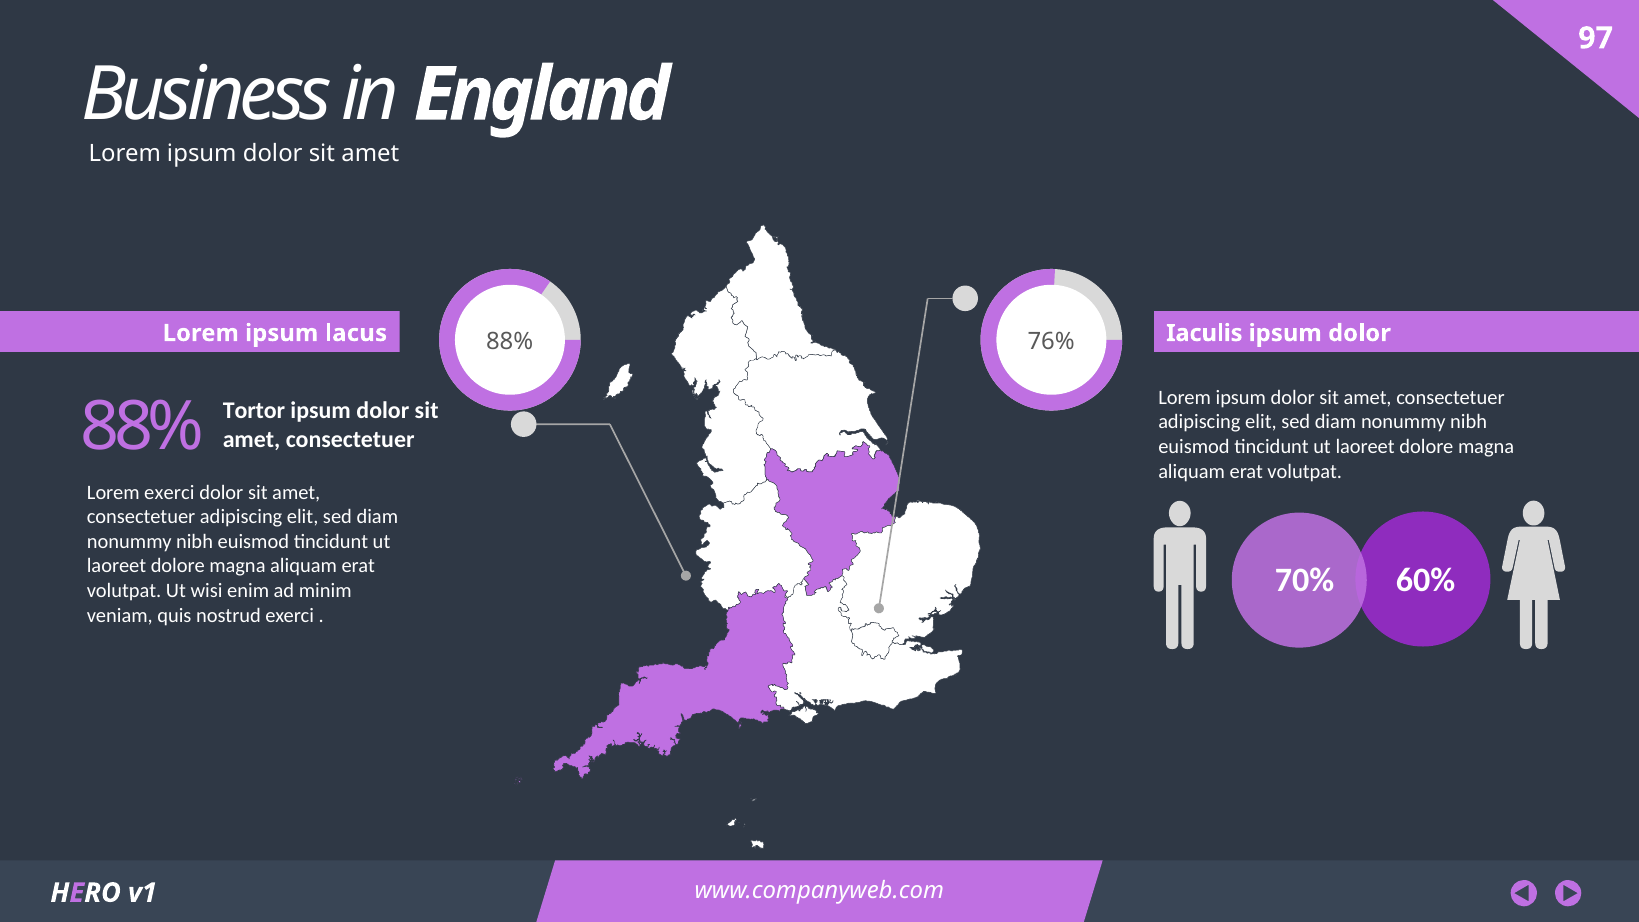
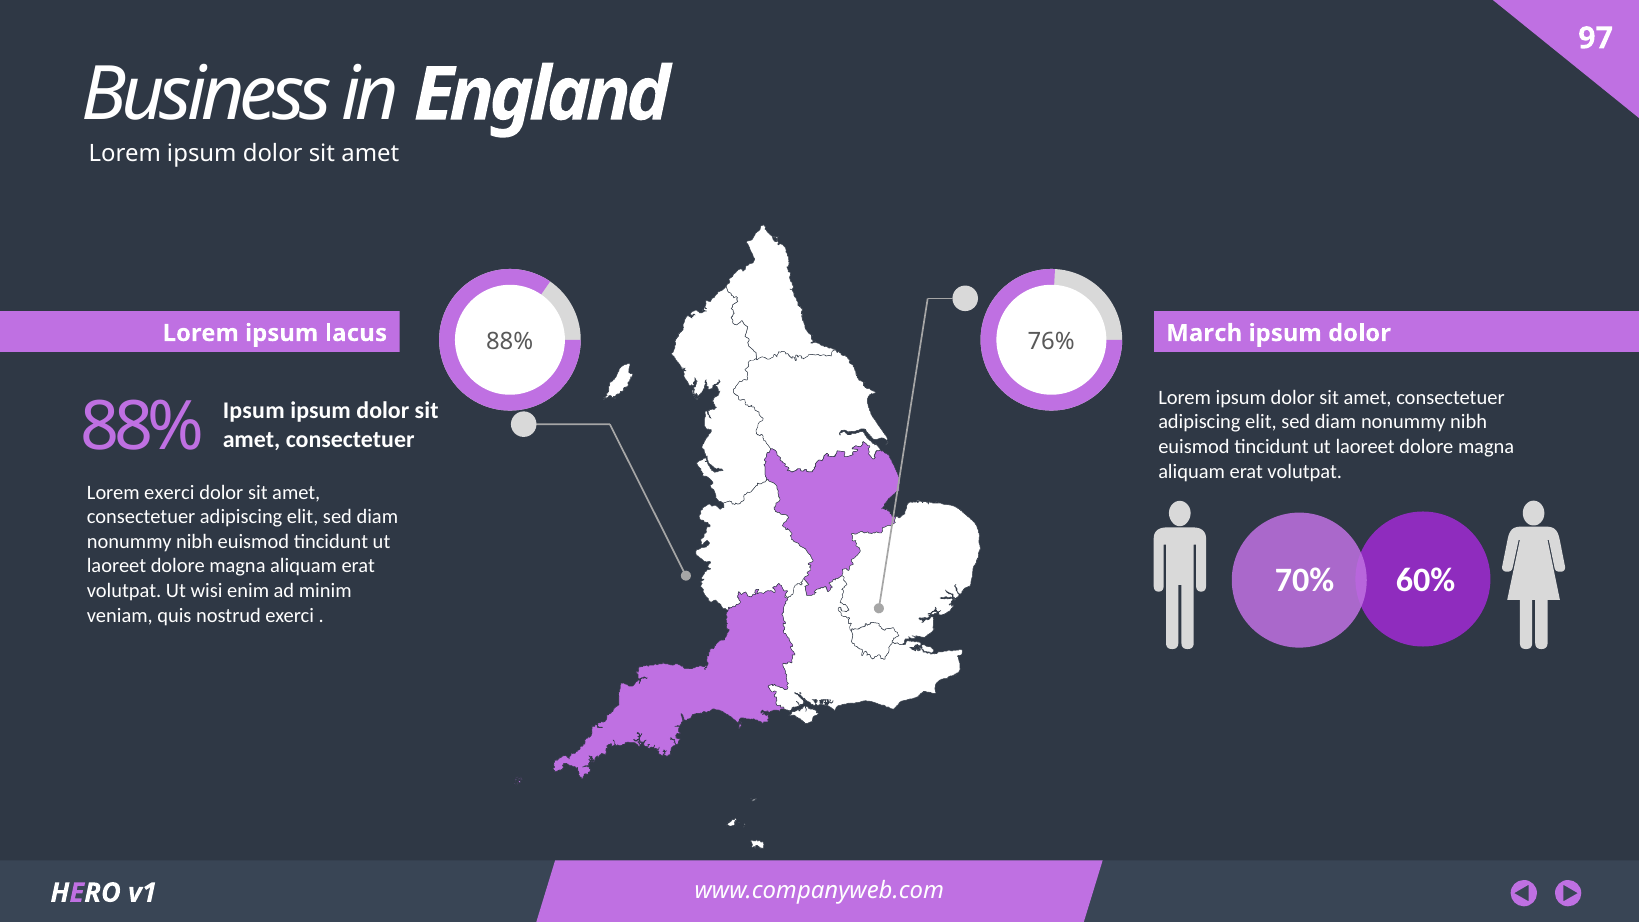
Iaculis: Iaculis -> March
Tortor at (254, 411): Tortor -> Ipsum
